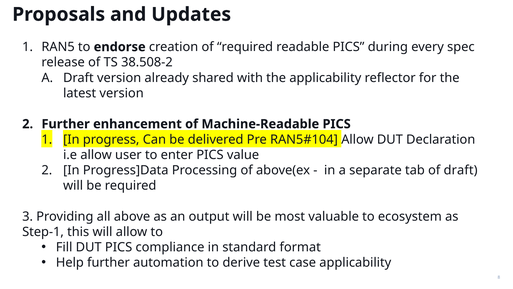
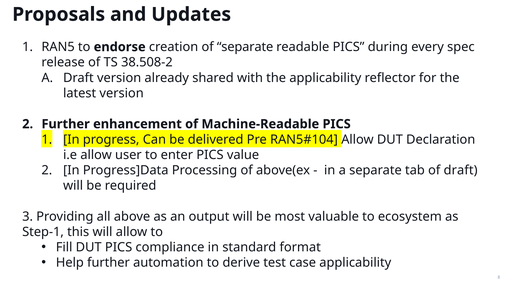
of required: required -> separate
